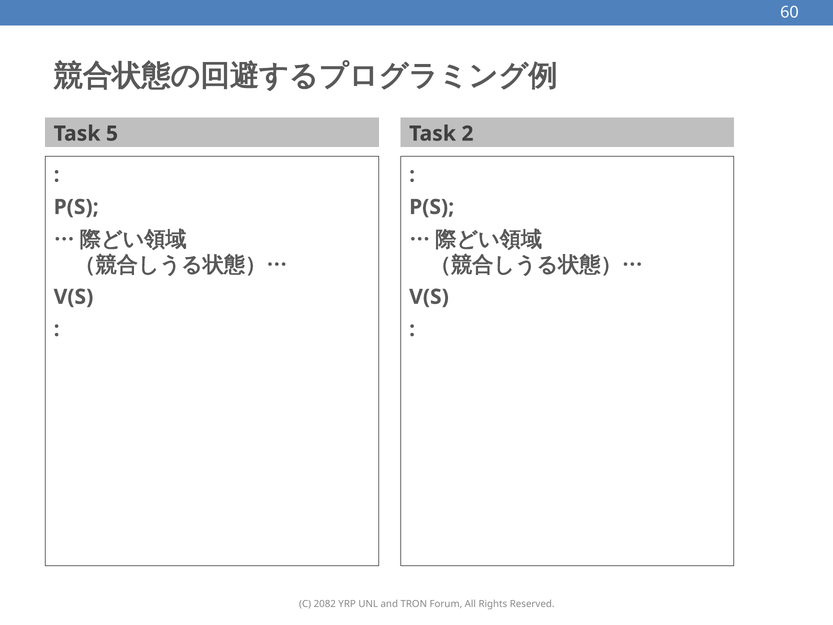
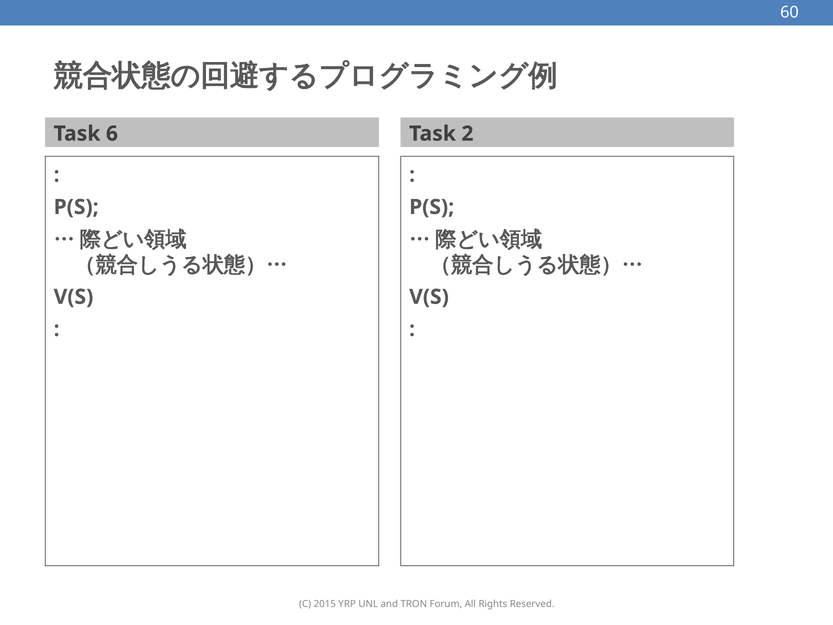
5: 5 -> 6
2082: 2082 -> 2015
